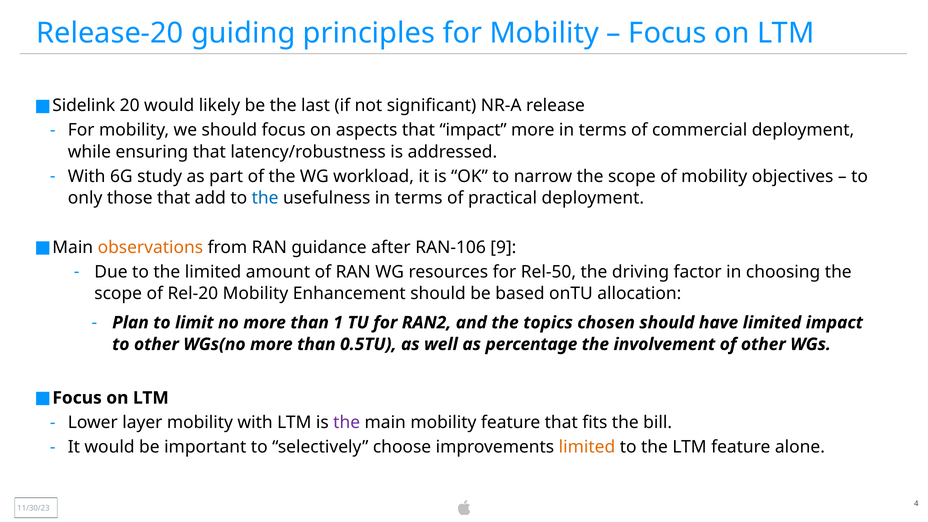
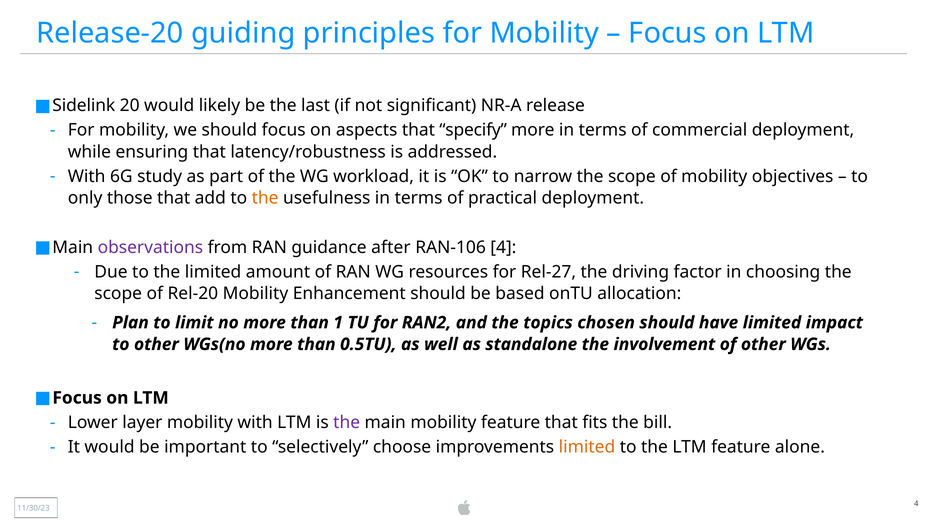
that impact: impact -> specify
the at (265, 198) colour: blue -> orange
observations colour: orange -> purple
RAN-106 9: 9 -> 4
Rel-50: Rel-50 -> Rel-27
percentage: percentage -> standalone
